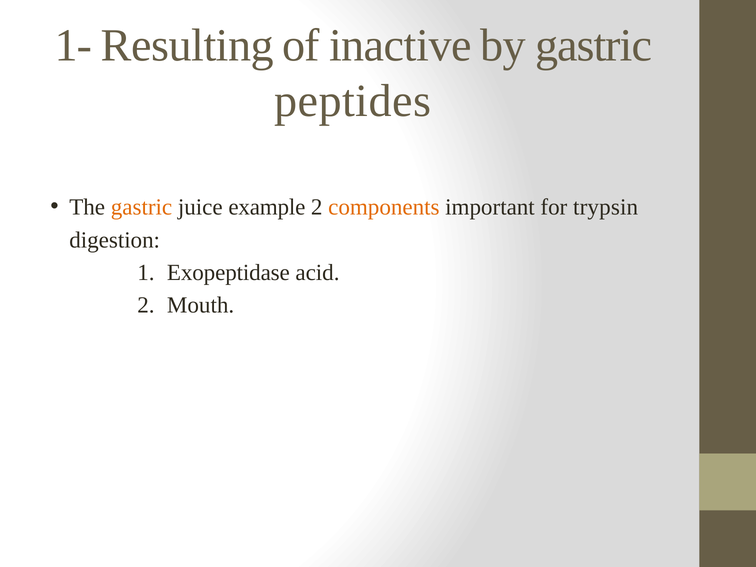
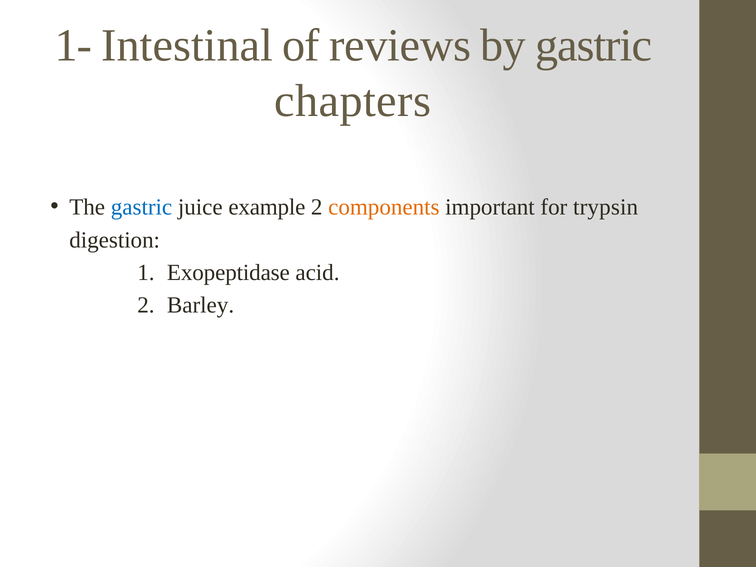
Resulting: Resulting -> Intestinal
inactive: inactive -> reviews
peptides: peptides -> chapters
gastric at (142, 207) colour: orange -> blue
Mouth: Mouth -> Barley
